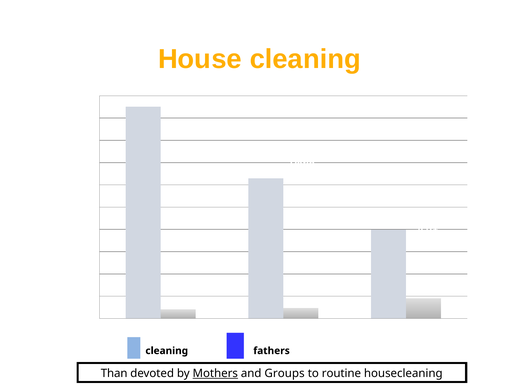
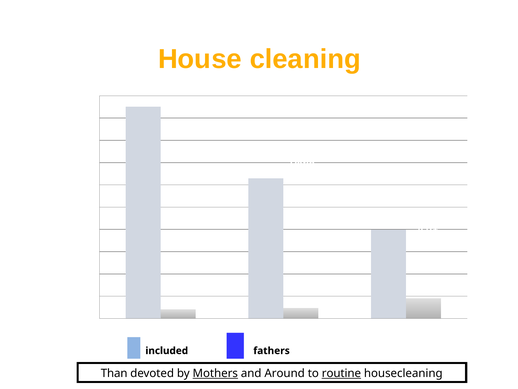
cleaning at (167, 350): cleaning -> included
Groups: Groups -> Around
routine underline: none -> present
